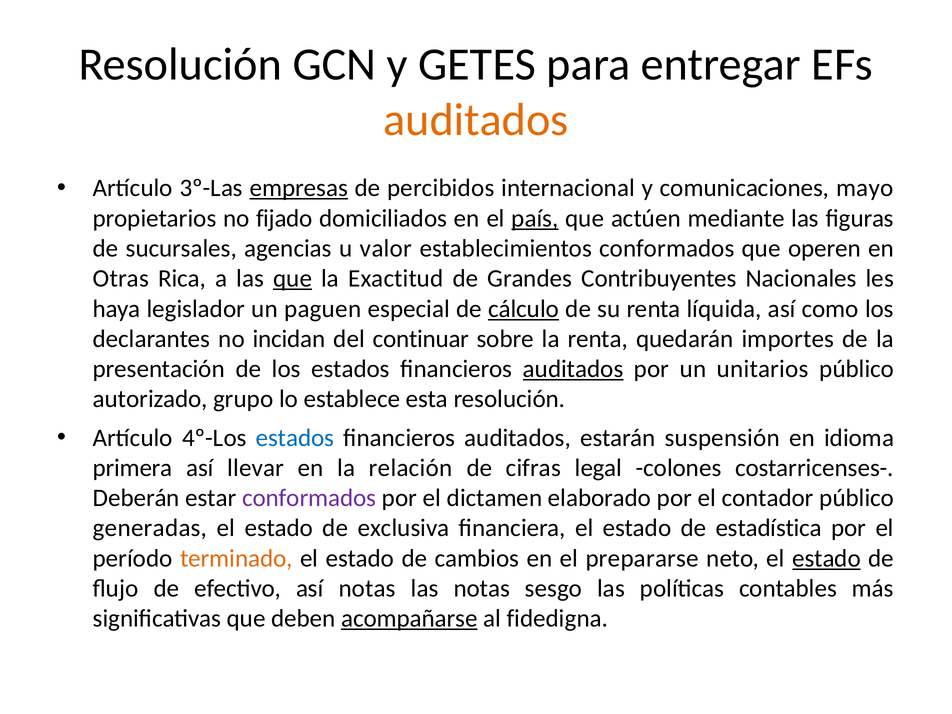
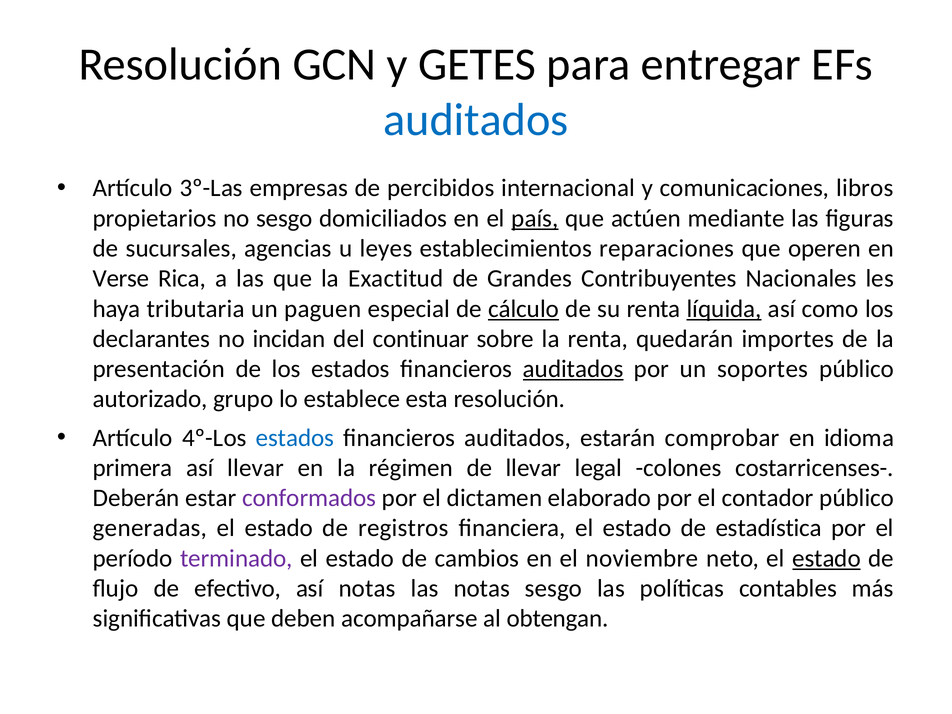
auditados at (476, 120) colour: orange -> blue
empresas underline: present -> none
mayo: mayo -> libros
no fijado: fijado -> sesgo
valor: valor -> leyes
establecimientos conformados: conformados -> reparaciones
Otras: Otras -> Verse
que at (293, 279) underline: present -> none
legislador: legislador -> tributaria
líquida underline: none -> present
unitarios: unitarios -> soportes
suspensión: suspensión -> comprobar
relación: relación -> régimen
de cifras: cifras -> llevar
exclusiva: exclusiva -> registros
terminado colour: orange -> purple
prepararse: prepararse -> noviembre
acompañarse underline: present -> none
fidedigna: fidedigna -> obtengan
